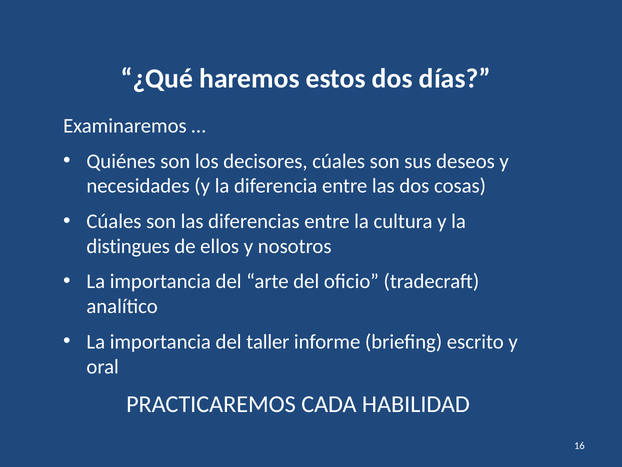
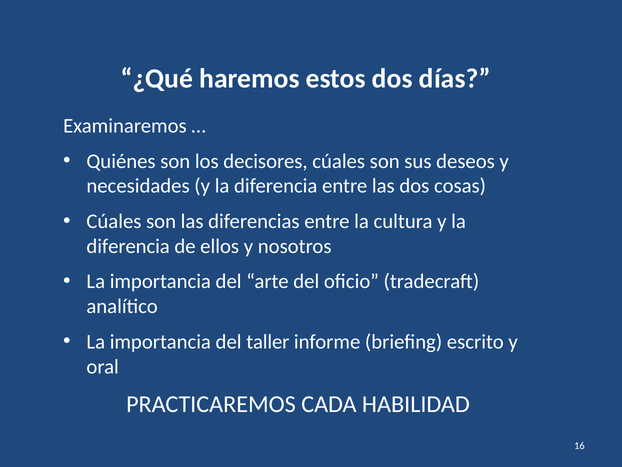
distingues at (128, 246): distingues -> diferencia
